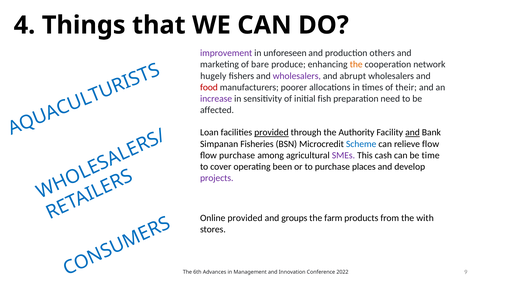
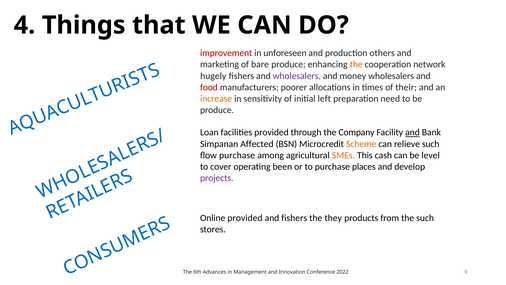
improvement colour: purple -> red
abrupt: abrupt -> money
increase colour: purple -> orange
fish: fish -> left
affected at (217, 110): affected -> produce
provided at (271, 132) underline: present -> none
Authority: Authority -> Company
Fisheries: Fisheries -> Affected
Scheme colour: blue -> orange
relieve flow: flow -> such
SMEs colour: purple -> orange
time: time -> level
and groups: groups -> fishers
farm: farm -> they
the with: with -> such
